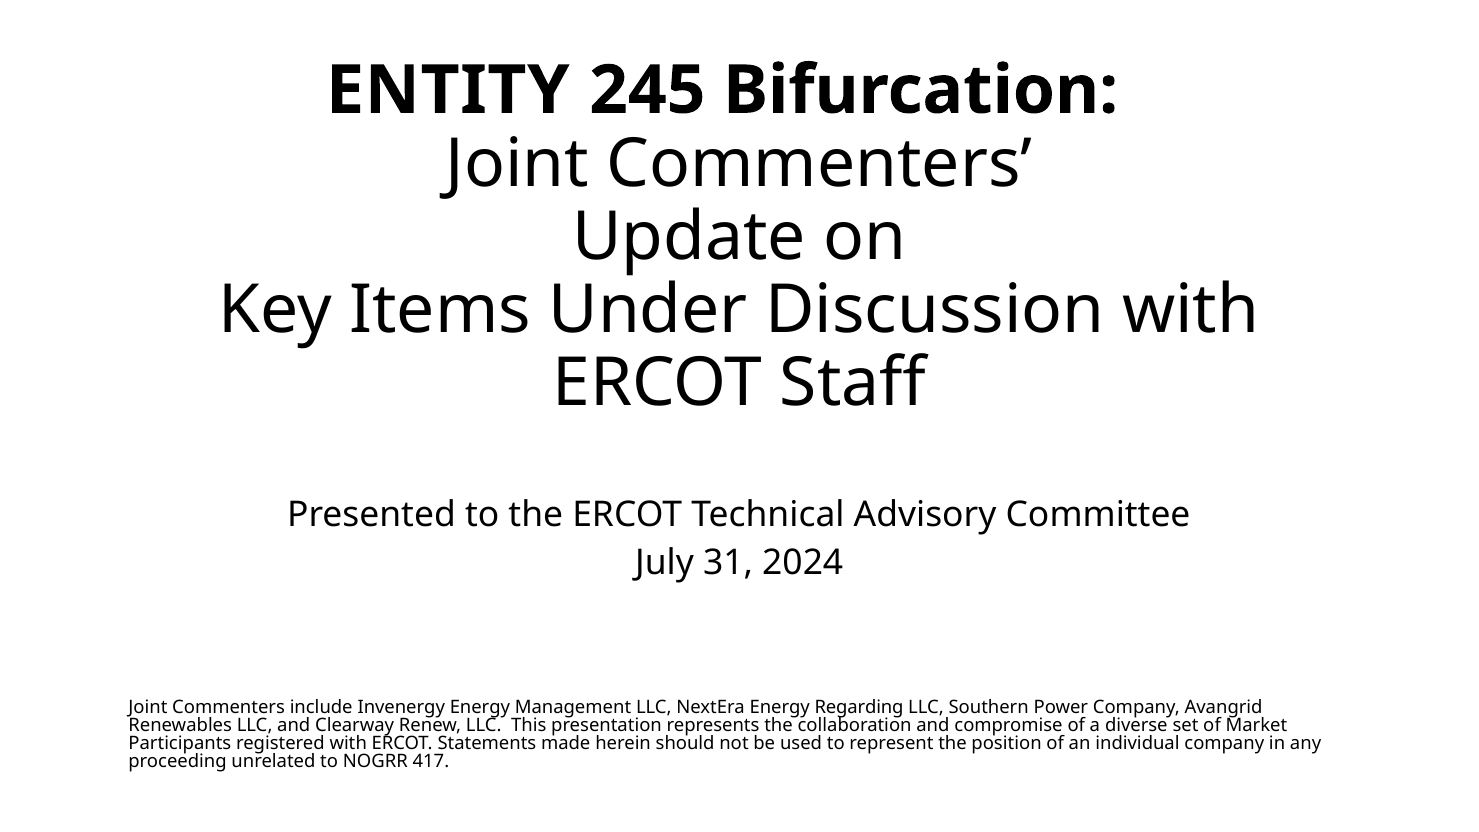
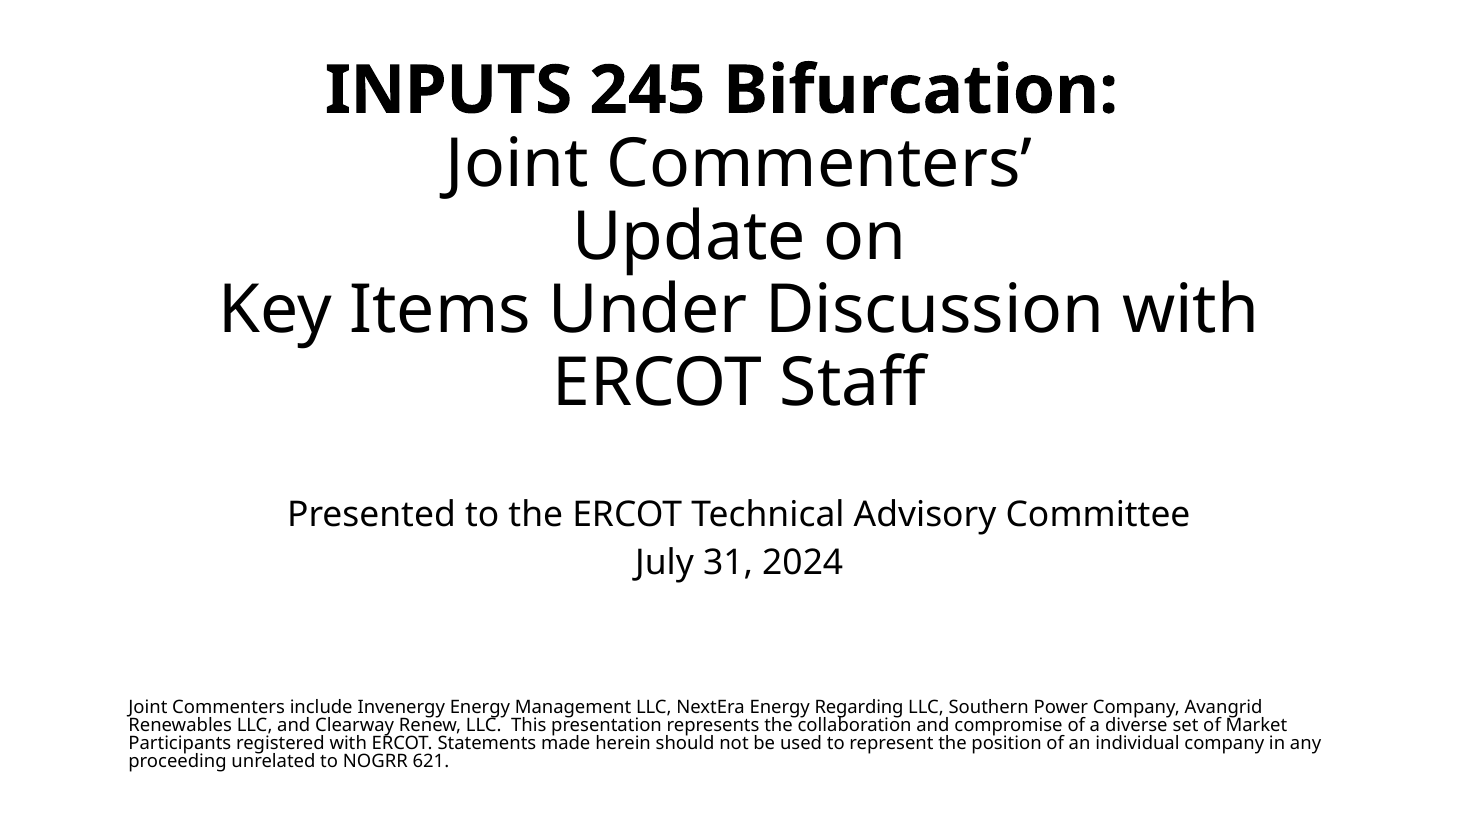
ENTITY: ENTITY -> INPUTS
417: 417 -> 621
